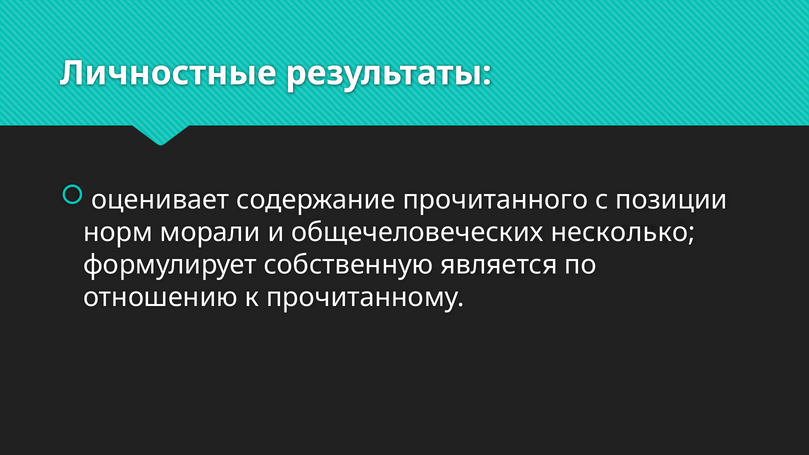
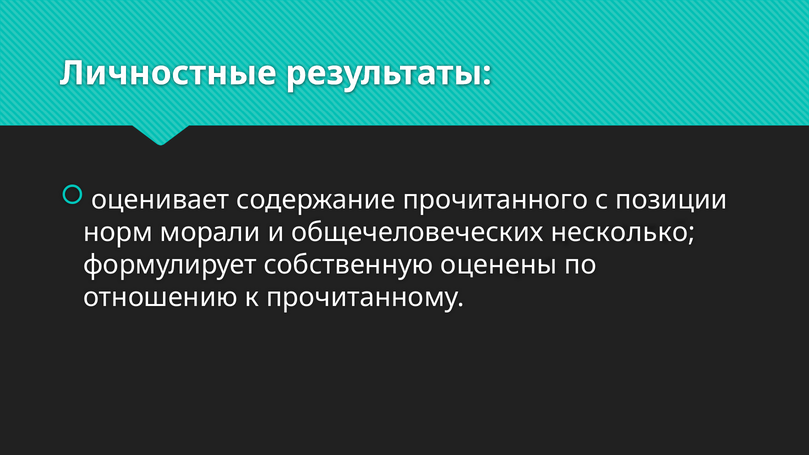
является: является -> оценены
